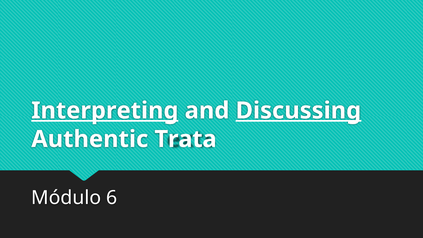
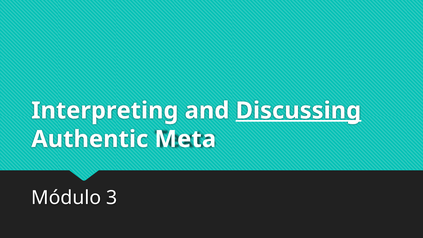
Interpreting underline: present -> none
Trata: Trata -> Meta
6: 6 -> 3
